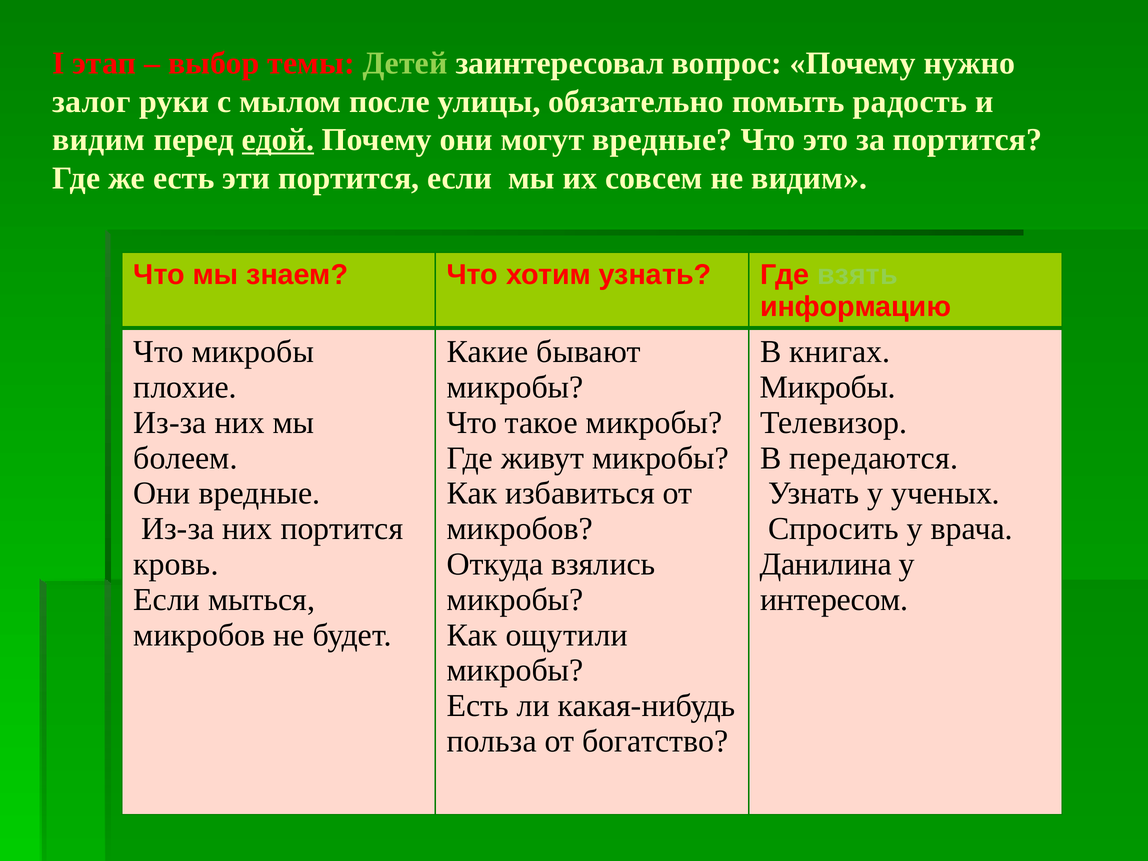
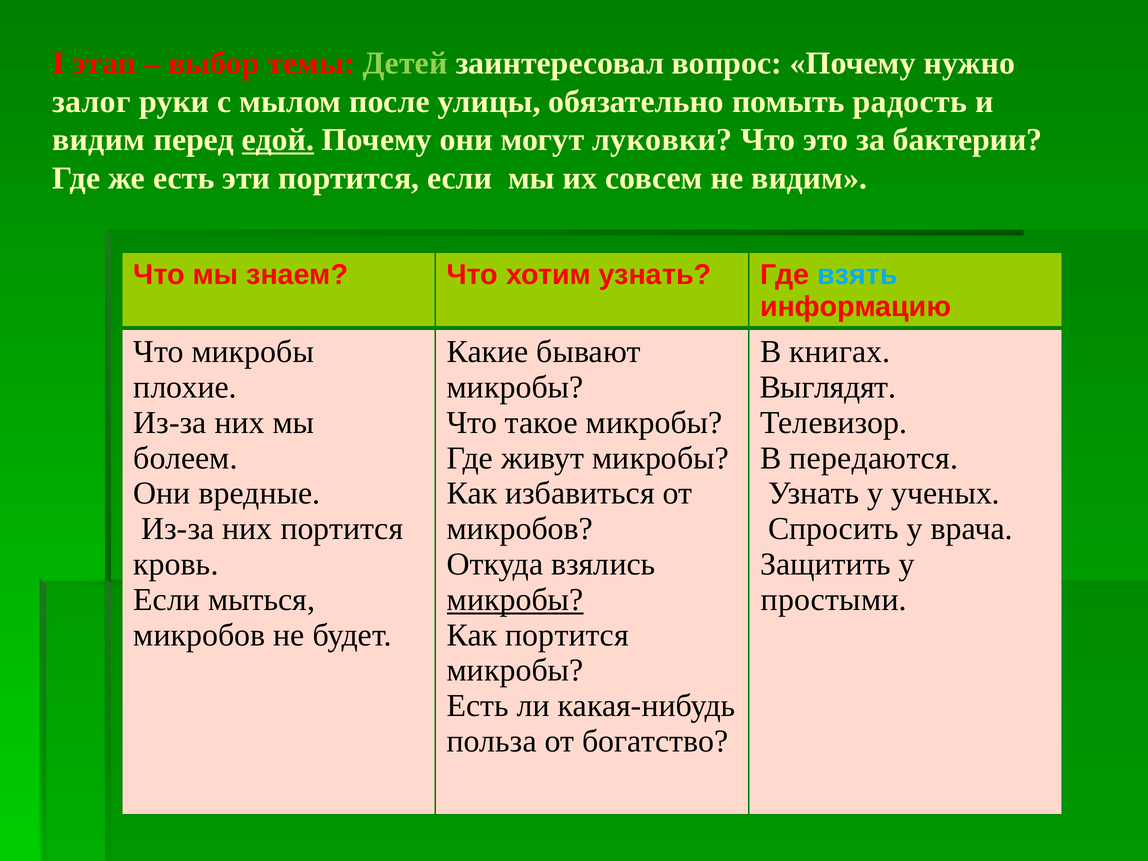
могут вредные: вредные -> луковки
за портится: портится -> бактерии
взять colour: light green -> light blue
Микробы at (828, 387): Микробы -> Выглядят
Данилина: Данилина -> Защитить
микробы at (515, 600) underline: none -> present
интересом: интересом -> простыми
Как ощутили: ощутили -> портится
